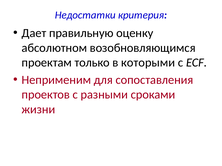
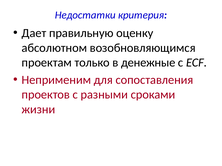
которыми: которыми -> денежные
